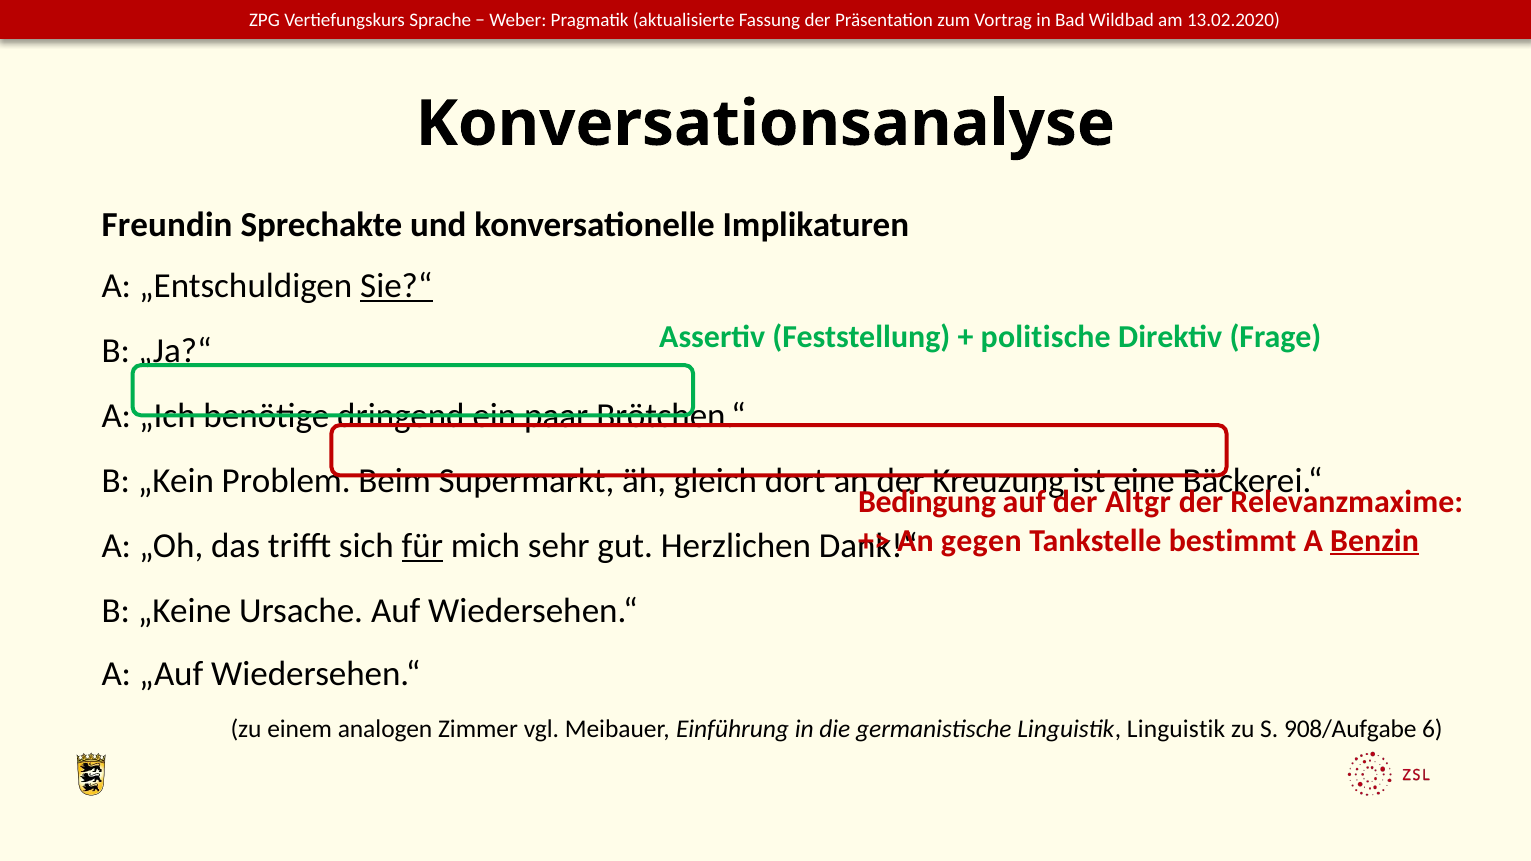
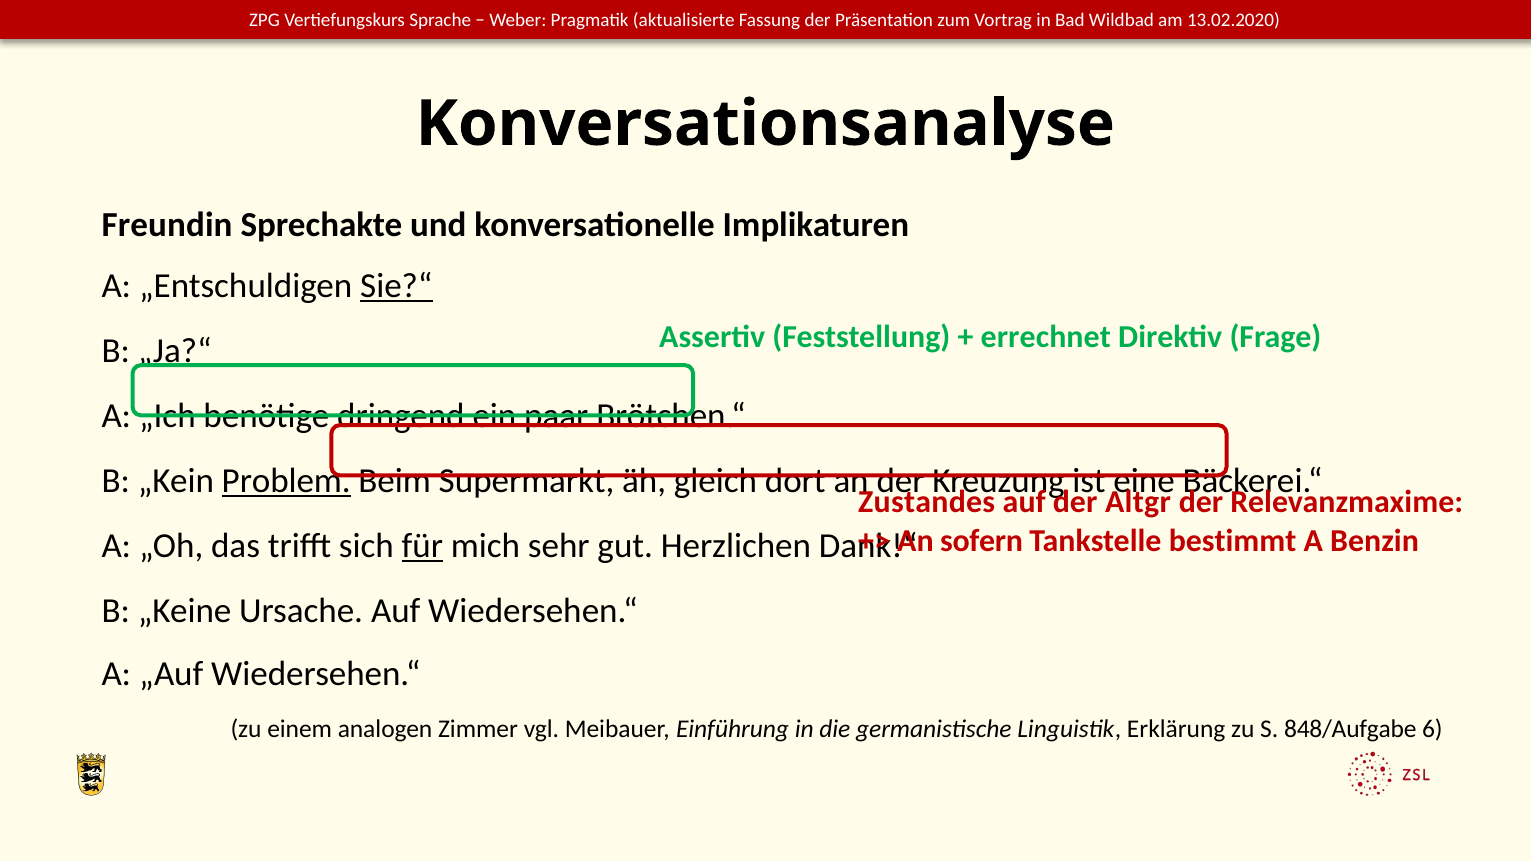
politische: politische -> errechnet
Problem underline: none -> present
Bedingung: Bedingung -> Zustandes
gegen: gegen -> sofern
Benzin underline: present -> none
Linguistik Linguistik: Linguistik -> Erklärung
908/Aufgabe: 908/Aufgabe -> 848/Aufgabe
